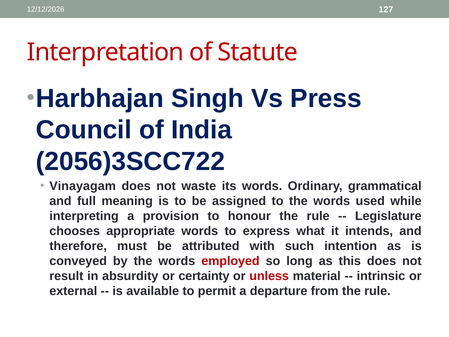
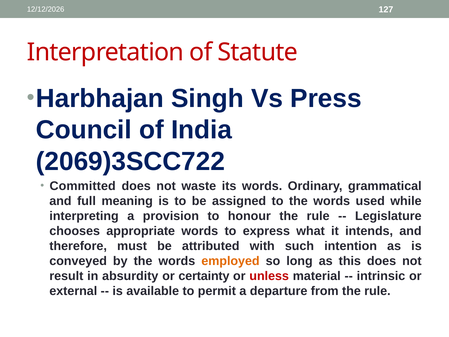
2056)3SCC722: 2056)3SCC722 -> 2069)3SCC722
Vinayagam: Vinayagam -> Committed
employed colour: red -> orange
